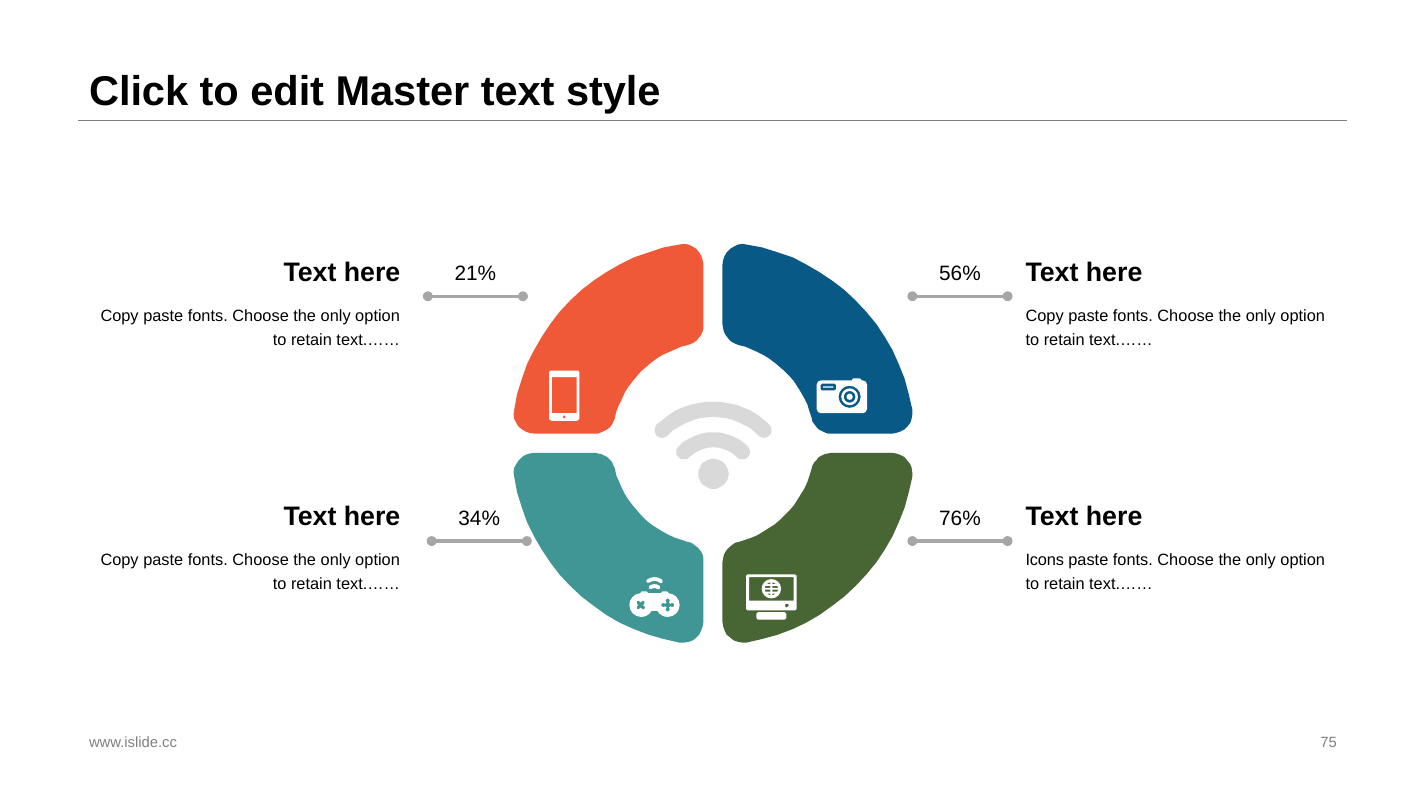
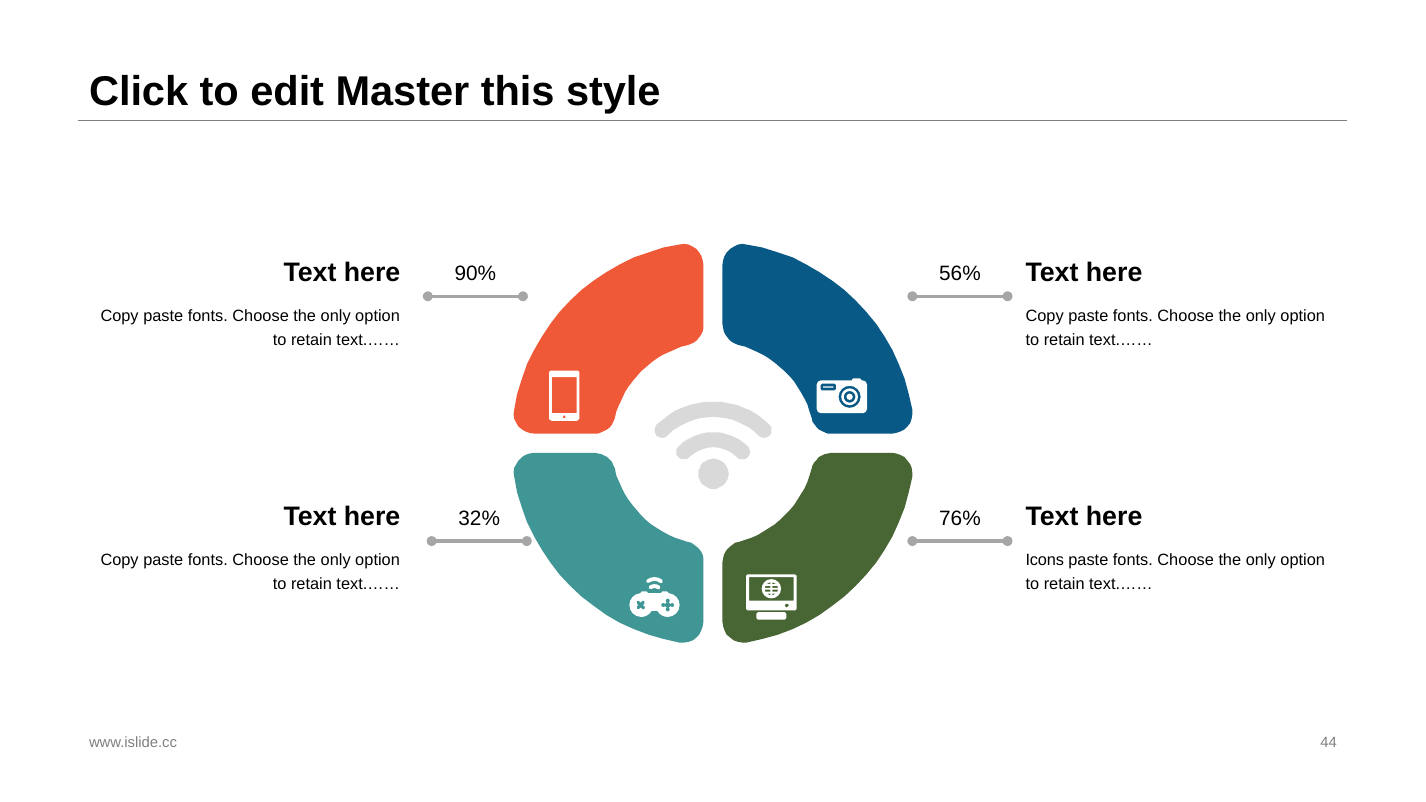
Master text: text -> this
21%: 21% -> 90%
34%: 34% -> 32%
75: 75 -> 44
